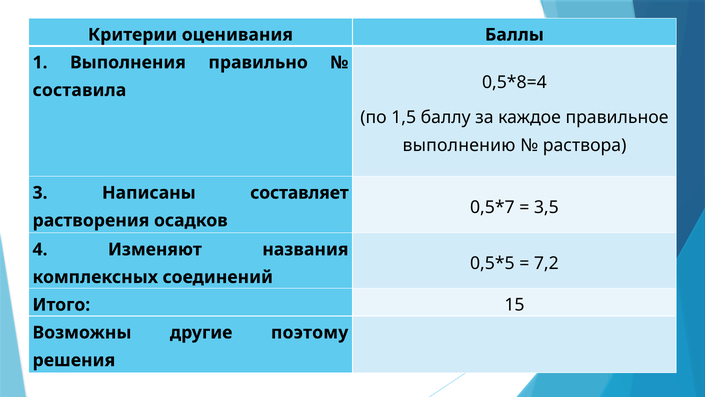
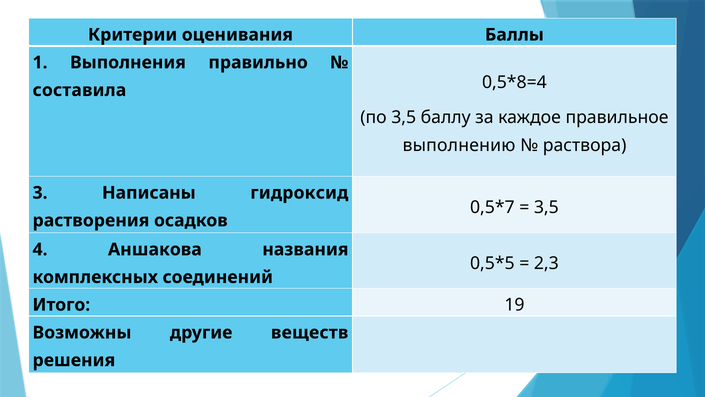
по 1,5: 1,5 -> 3,5
составляет: составляет -> гидроксид
Изменяют: Изменяют -> Аншакова
7,2: 7,2 -> 2,3
15: 15 -> 19
поэтому: поэтому -> веществ
